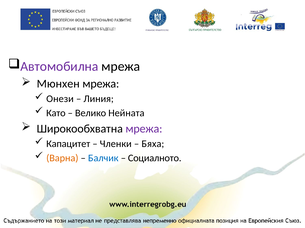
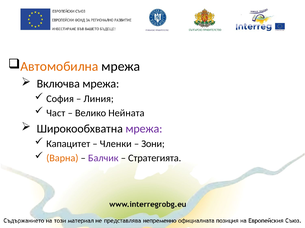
Автомобилна colour: purple -> orange
Мюнхен: Мюнхен -> Включва
Онези: Онези -> София
Като: Като -> Част
Бяха: Бяха -> Зони
Балчик colour: blue -> purple
Социалното: Социалното -> Стратегията
